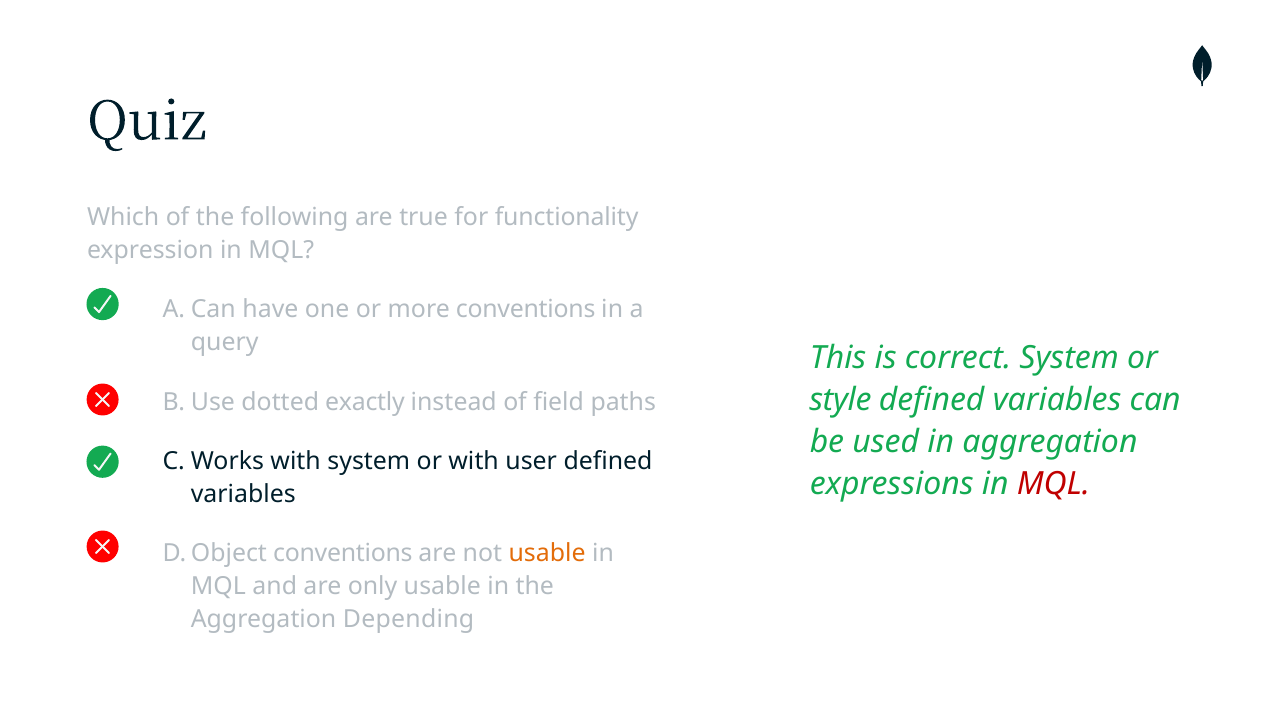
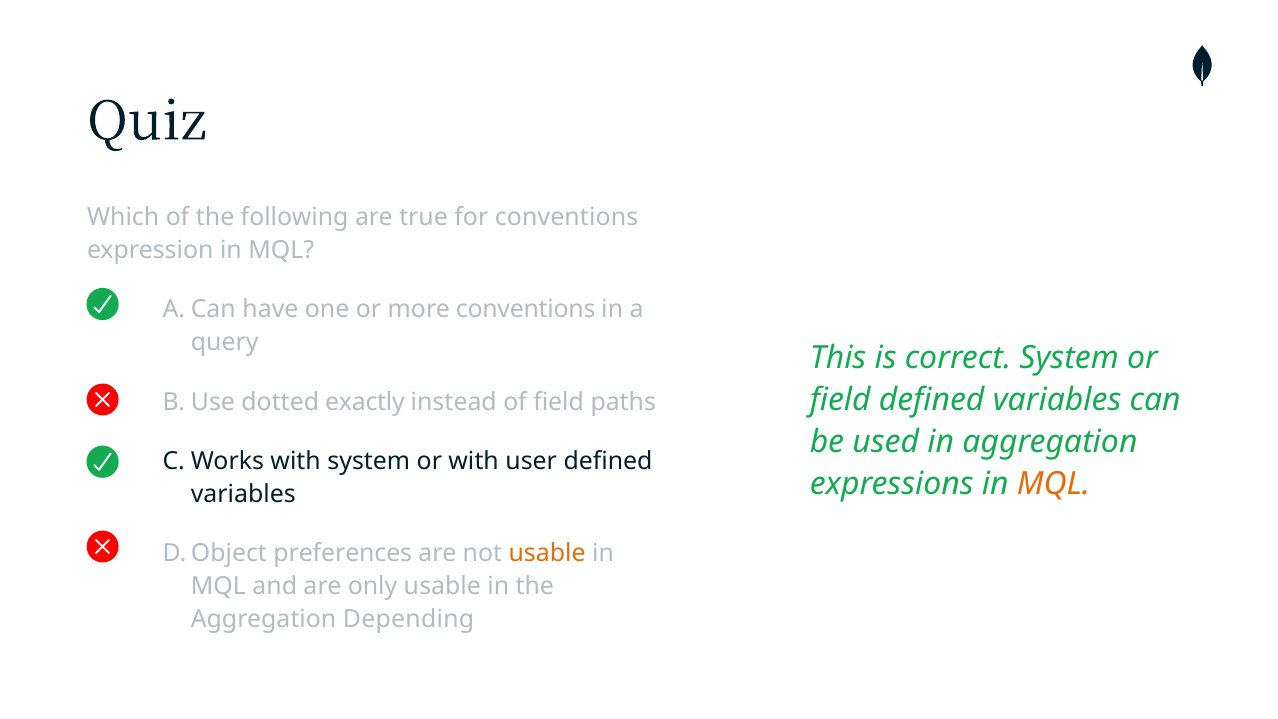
for functionality: functionality -> conventions
style at (840, 400): style -> field
MQL at (1054, 484) colour: red -> orange
conventions at (343, 553): conventions -> preferences
